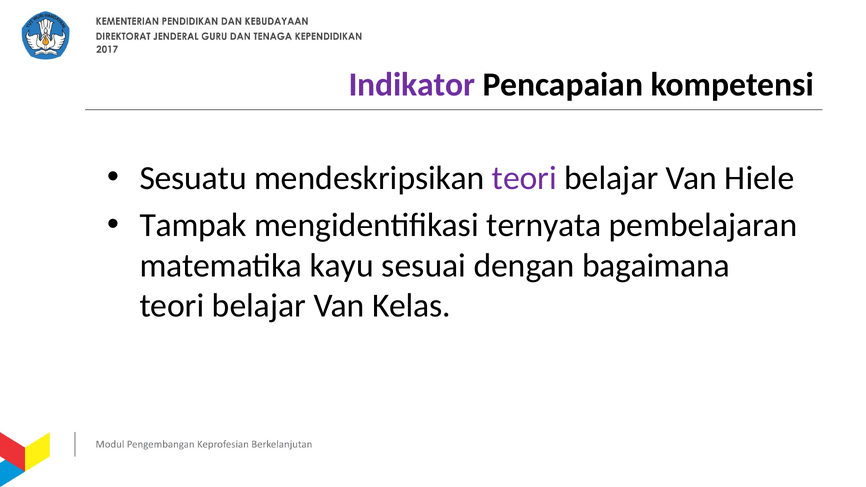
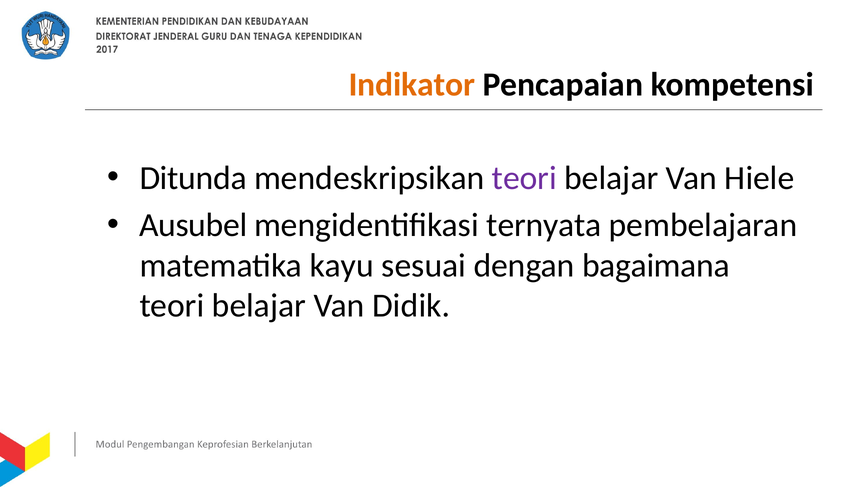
Indikator colour: purple -> orange
Sesuatu: Sesuatu -> Ditunda
Tampak: Tampak -> Ausubel
Kelas: Kelas -> Didik
